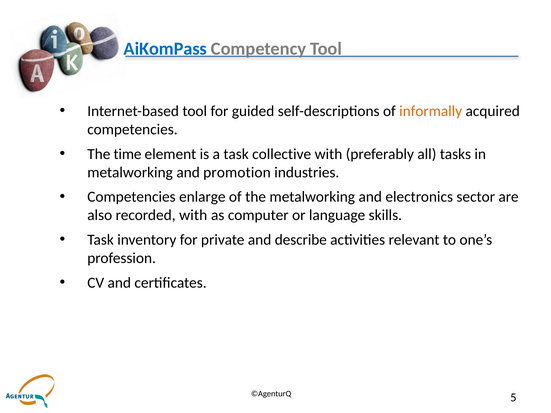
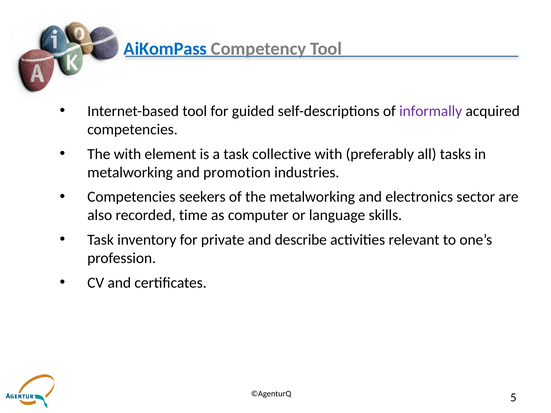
informally colour: orange -> purple
The time: time -> with
enlarge: enlarge -> seekers
recorded with: with -> time
